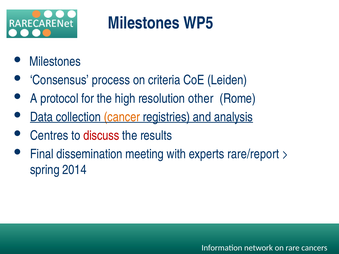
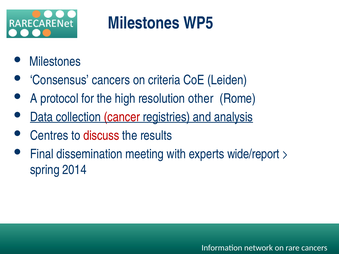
Consensus process: process -> cancers
cancer colour: orange -> red
rare/report: rare/report -> wide/report
